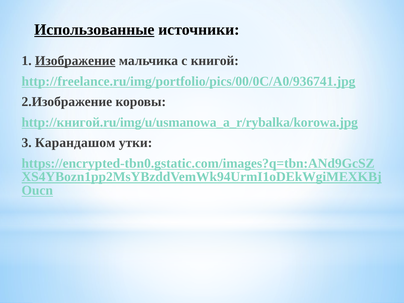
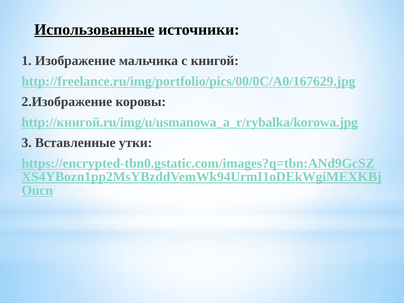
Изображение underline: present -> none
http://freelance.ru/img/portfolio/pics/00/0C/A0/936741.jpg: http://freelance.ru/img/portfolio/pics/00/0C/A0/936741.jpg -> http://freelance.ru/img/portfolio/pics/00/0C/A0/167629.jpg
Карандашом: Карандашом -> Вставленные
